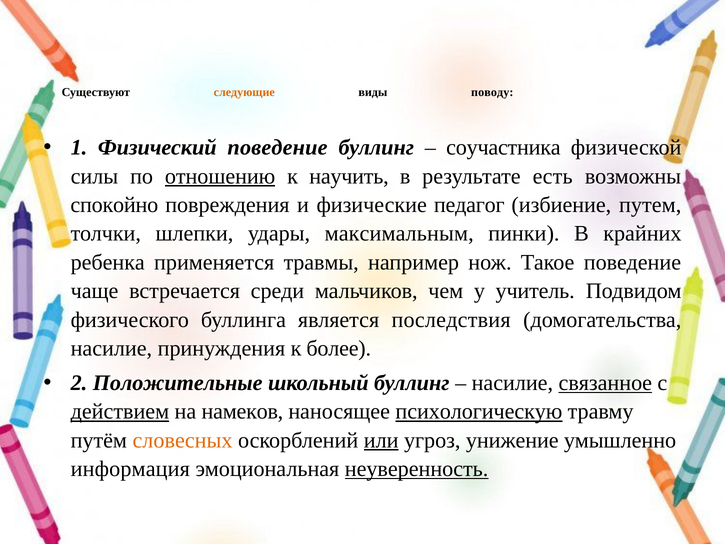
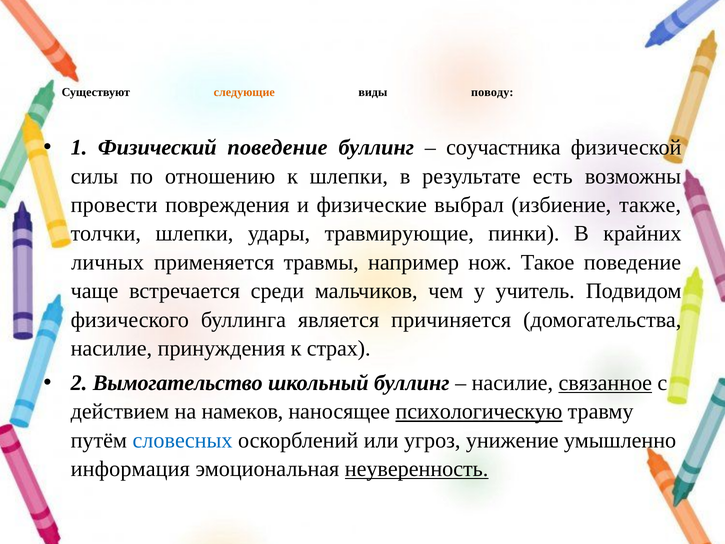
отношению underline: present -> none
к научить: научить -> шлепки
спокойно: спокойно -> провести
педагог: педагог -> выбрал
путем: путем -> также
максимальным: максимальным -> травмирующие
ребенка: ребенка -> личных
последствия: последствия -> причиняется
более: более -> страх
Положительные: Положительные -> Вымогательство
действием underline: present -> none
словесных colour: orange -> blue
или underline: present -> none
